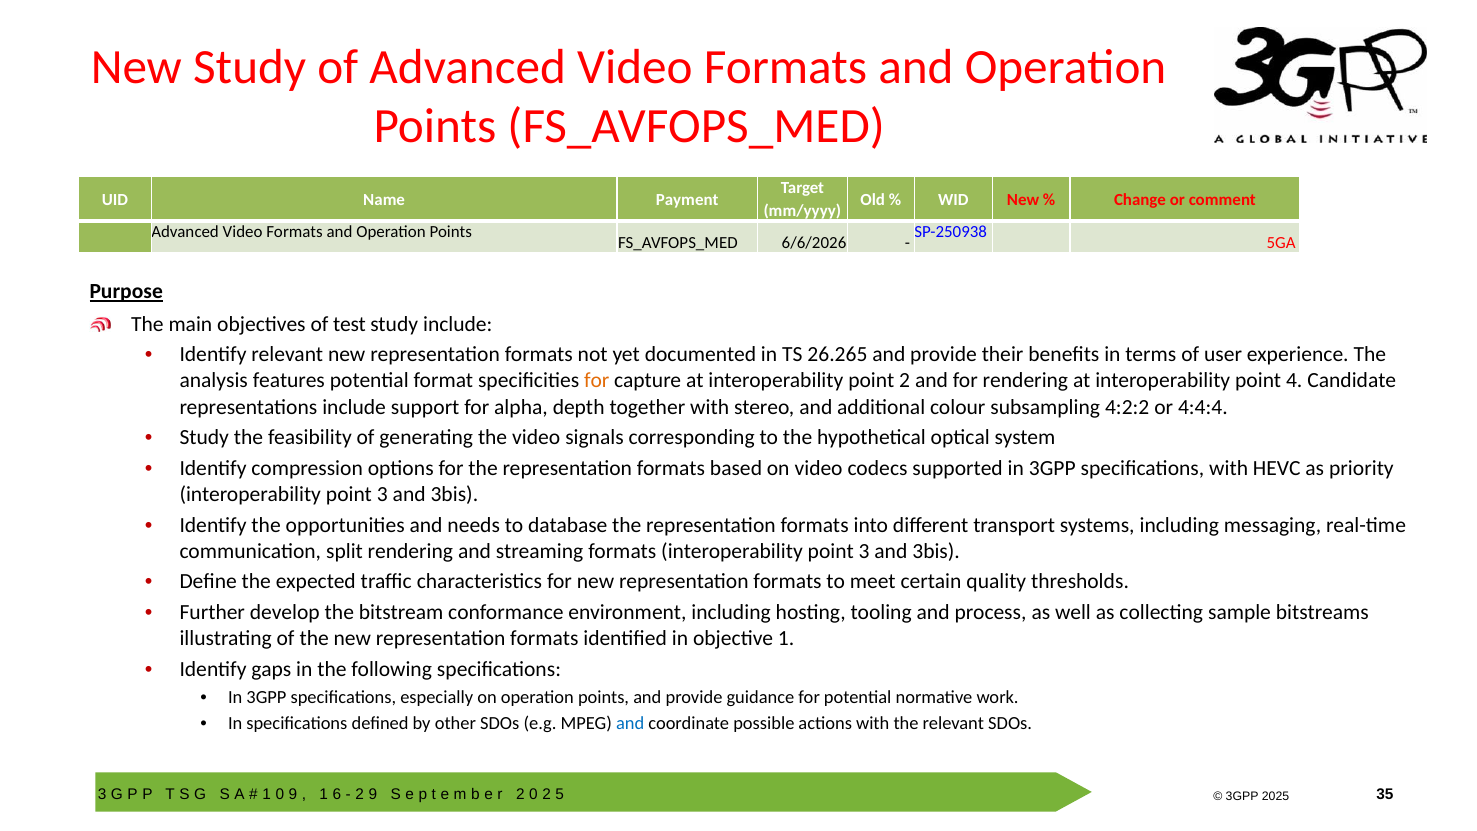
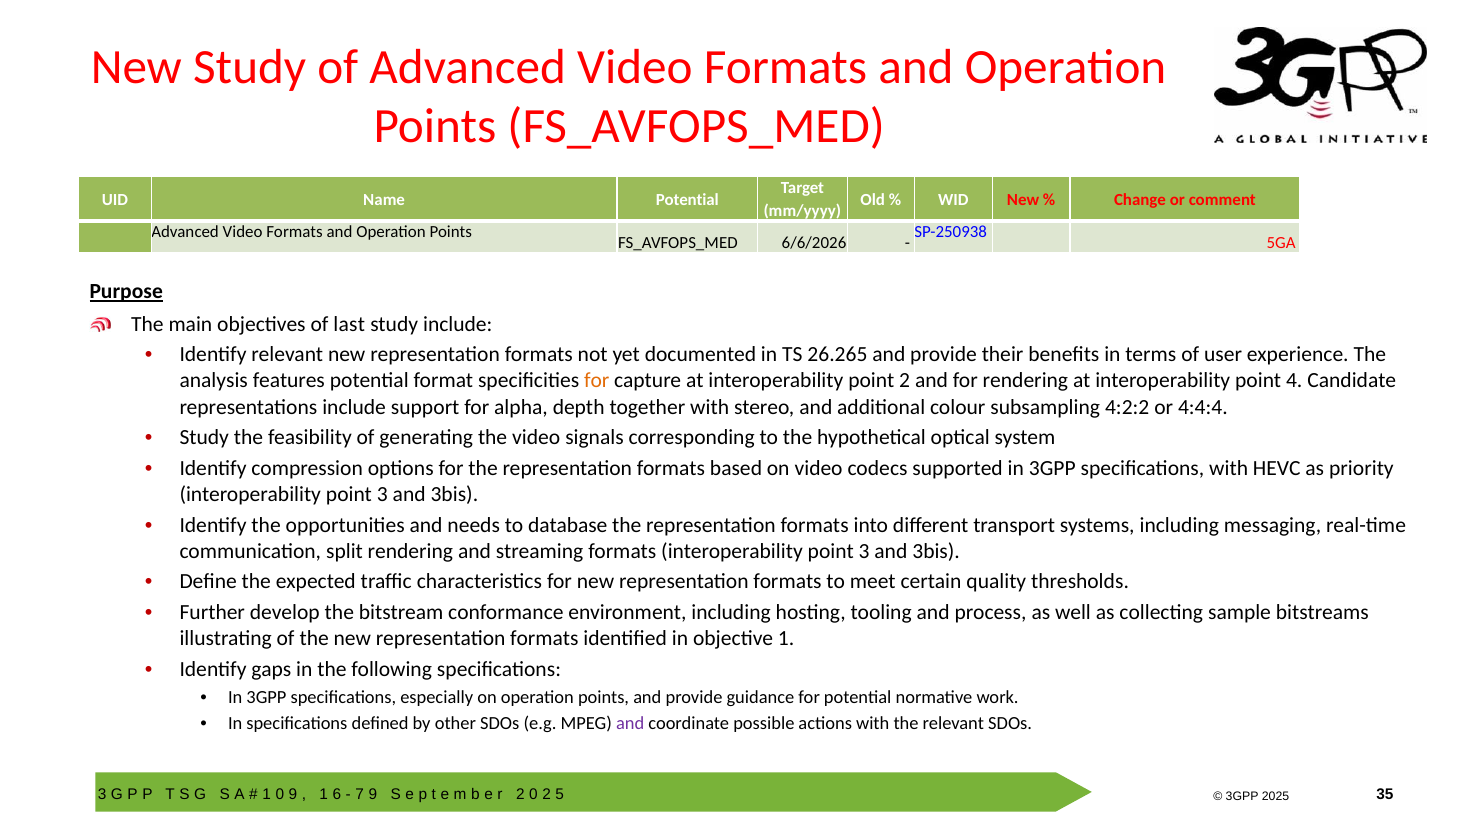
Name Payment: Payment -> Potential
test: test -> last
and at (630, 723) colour: blue -> purple
2 at (360, 794): 2 -> 7
